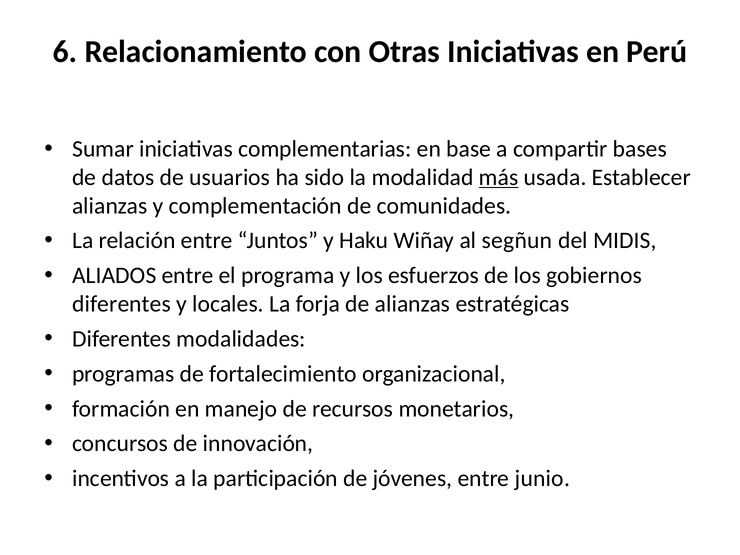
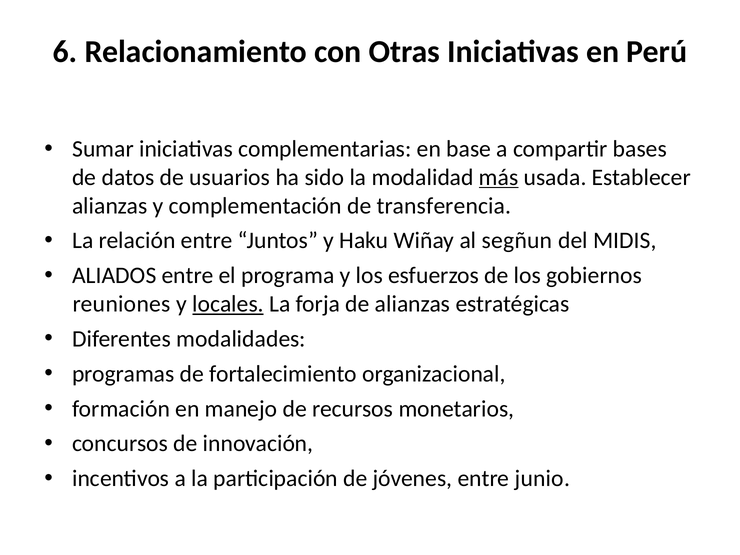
comunidades: comunidades -> transferencia
diferentes at (122, 304): diferentes -> reuniones
locales underline: none -> present
